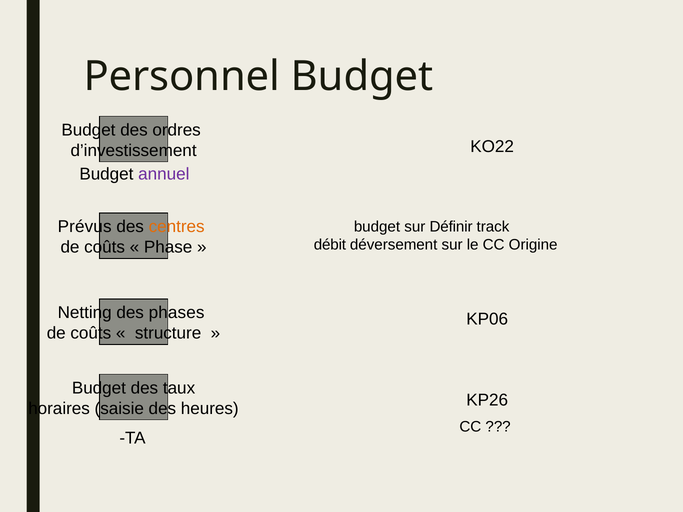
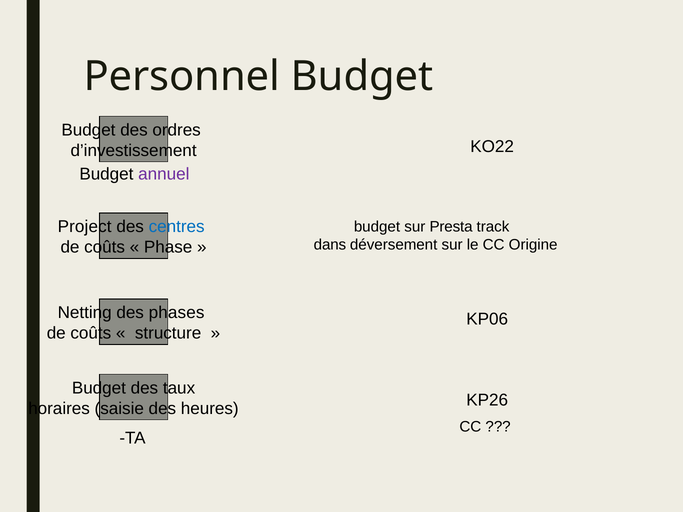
Prévus: Prévus -> Project
centres colour: orange -> blue
Définir: Définir -> Presta
débit: débit -> dans
